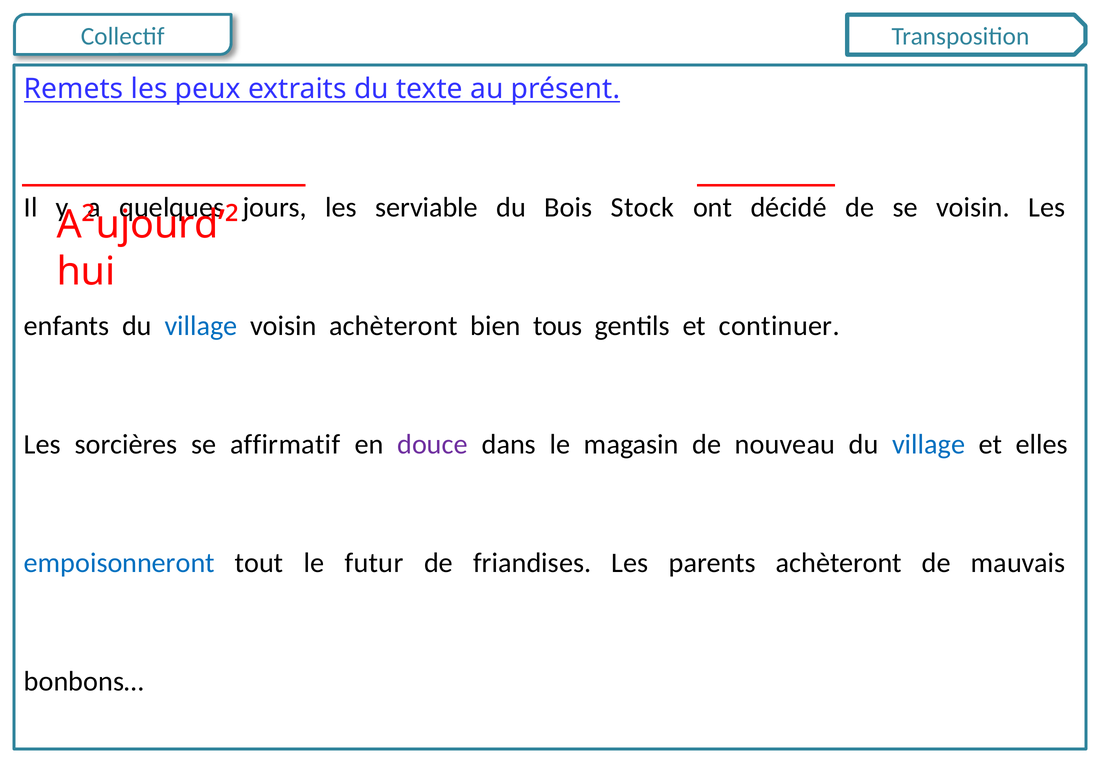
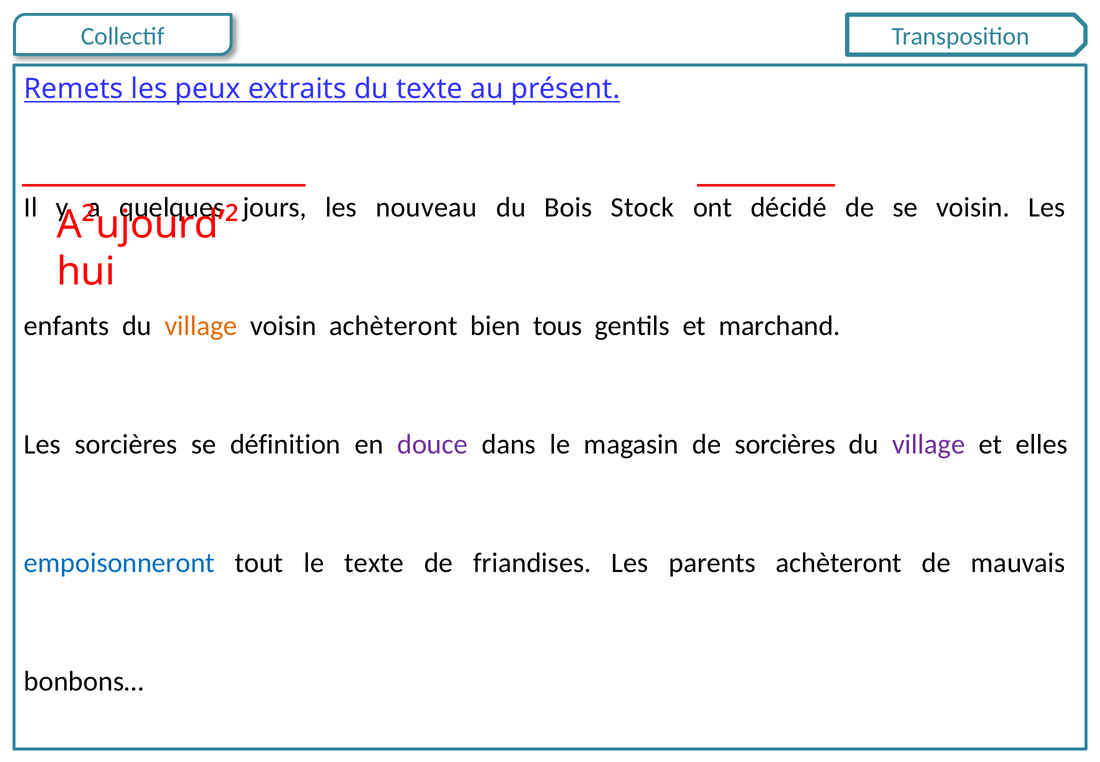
serviable: serviable -> nouveau
village at (201, 326) colour: blue -> orange
continuer: continuer -> marchand
affirmatif: affirmatif -> définition
de nouveau: nouveau -> sorcières
village at (929, 445) colour: blue -> purple
le futur: futur -> texte
